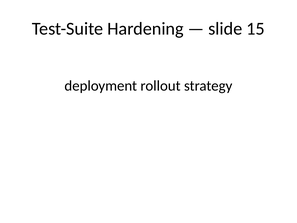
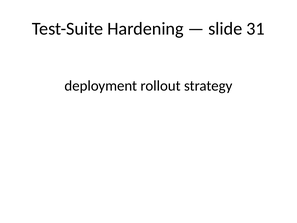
15: 15 -> 31
